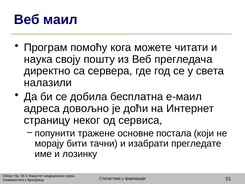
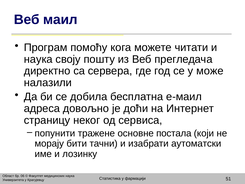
света: света -> може
прегледате: прегледате -> аутоматски
